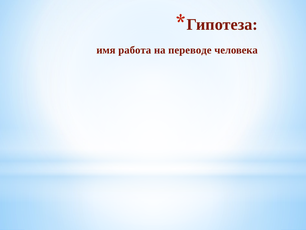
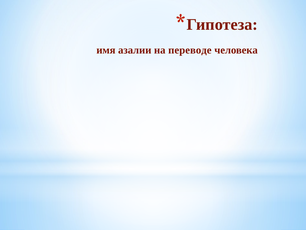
работа: работа -> азалии
